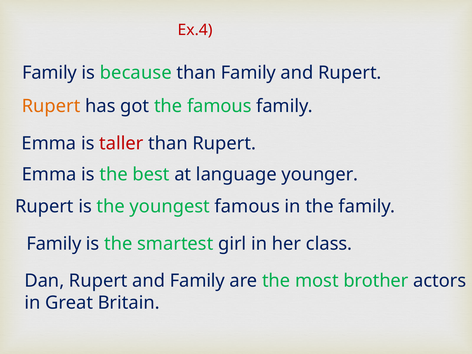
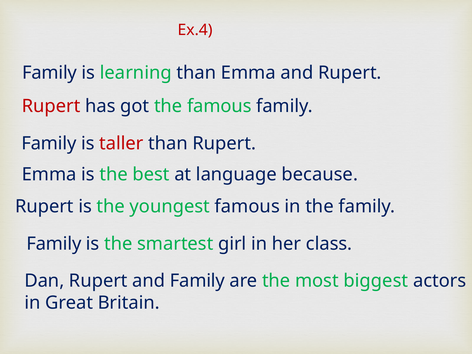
because: because -> learning
than Family: Family -> Emma
Rupert at (51, 106) colour: orange -> red
Emma at (49, 143): Emma -> Family
younger: younger -> because
brother: brother -> biggest
